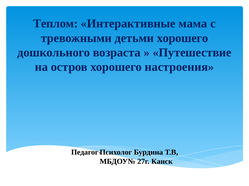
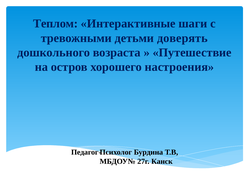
мама: мама -> шаги
детьми хорошего: хорошего -> доверять
